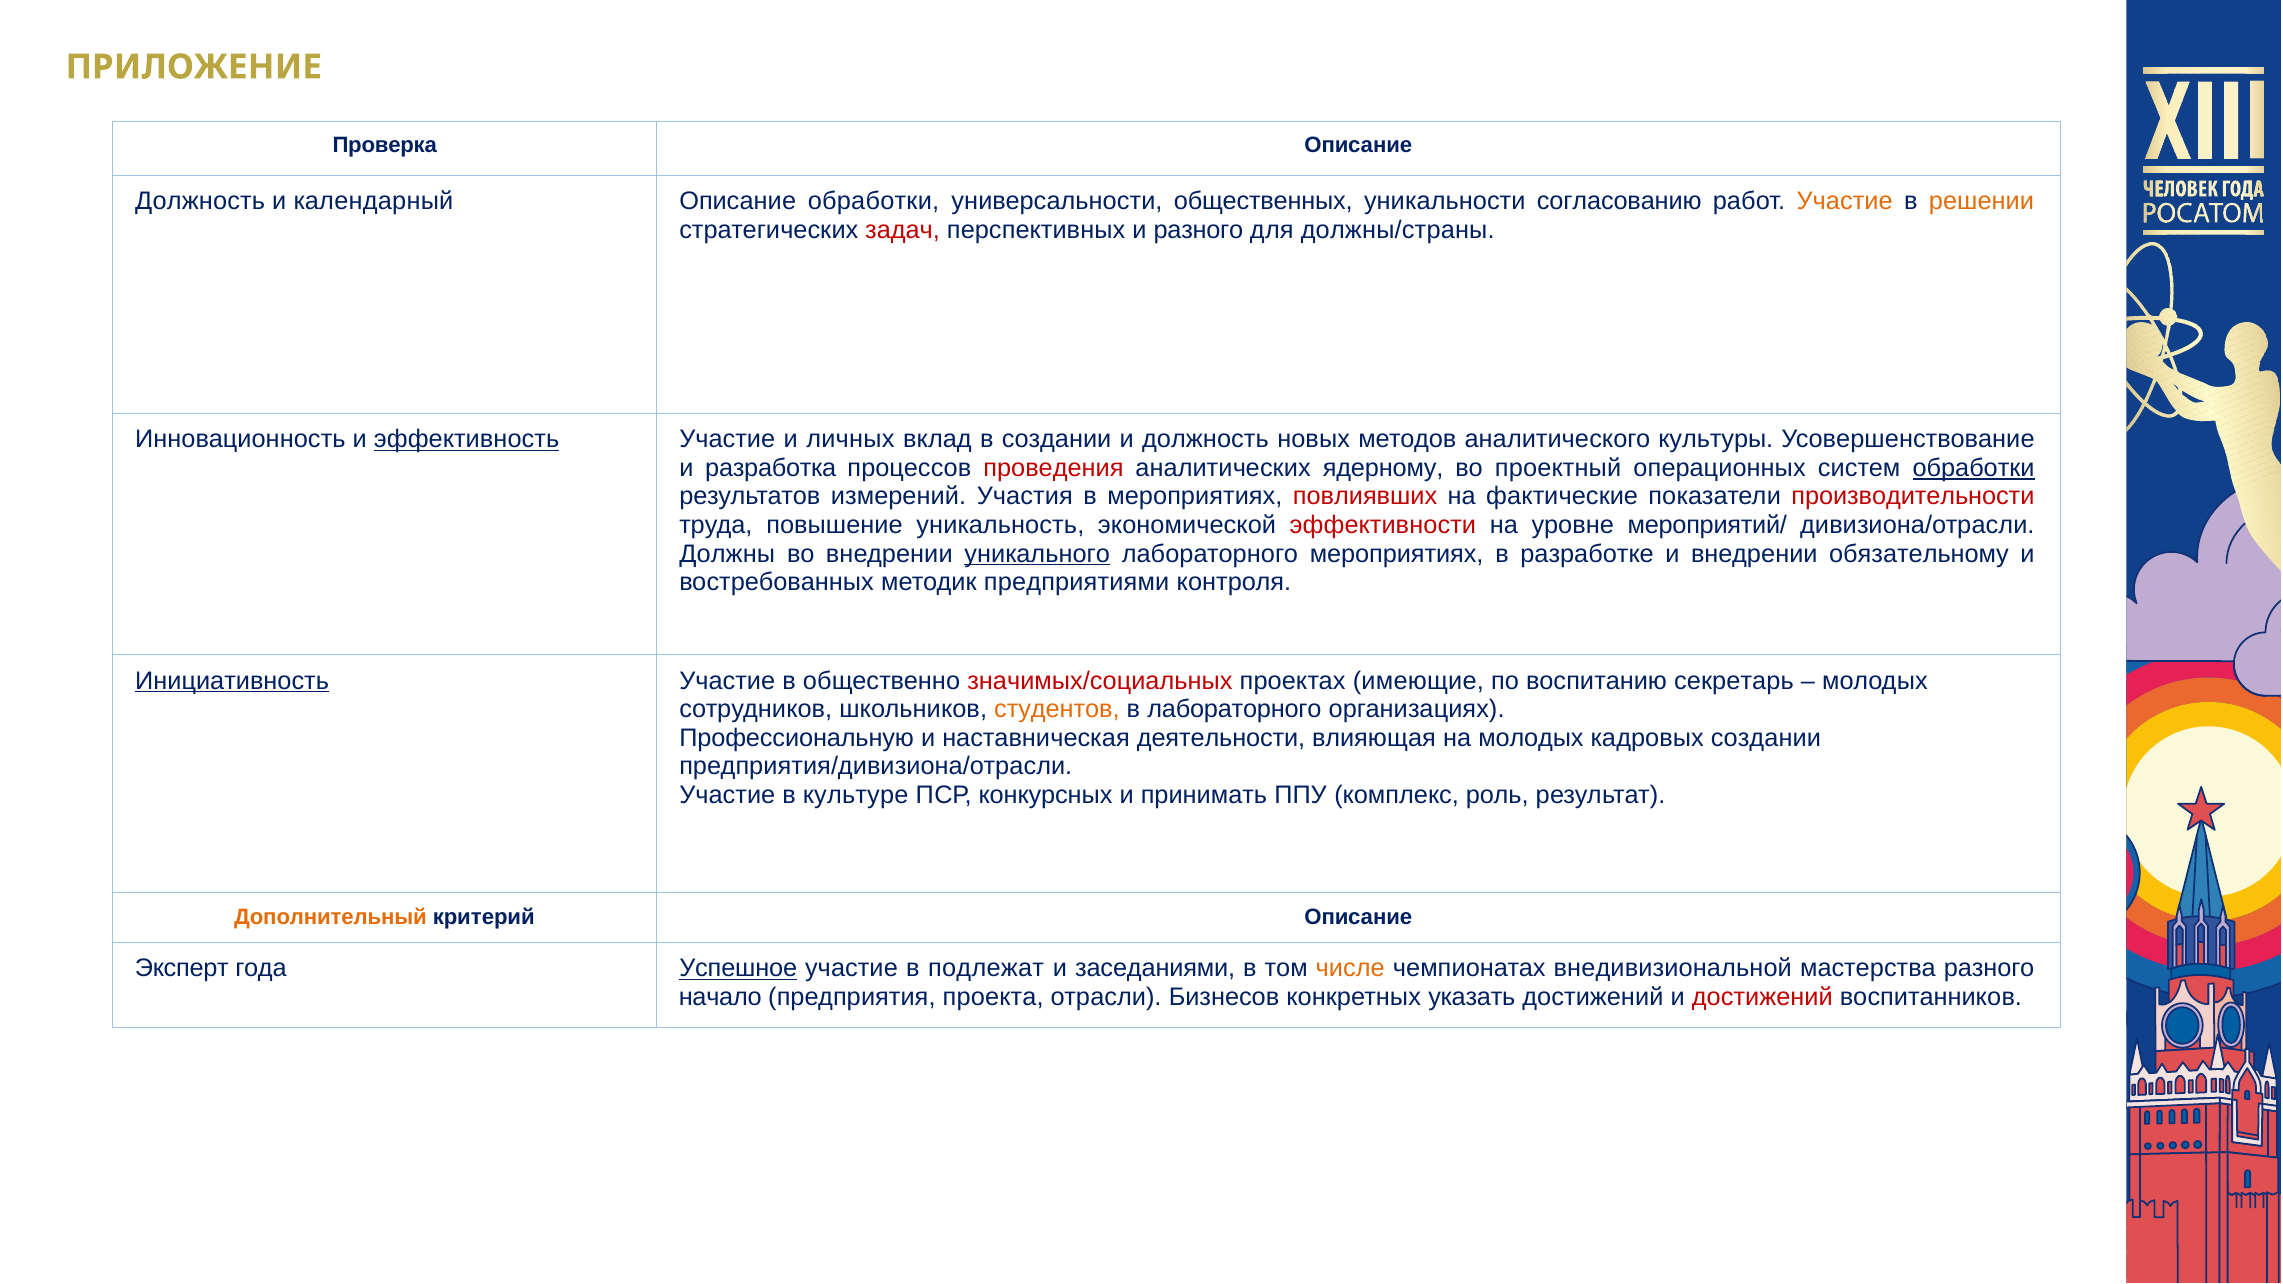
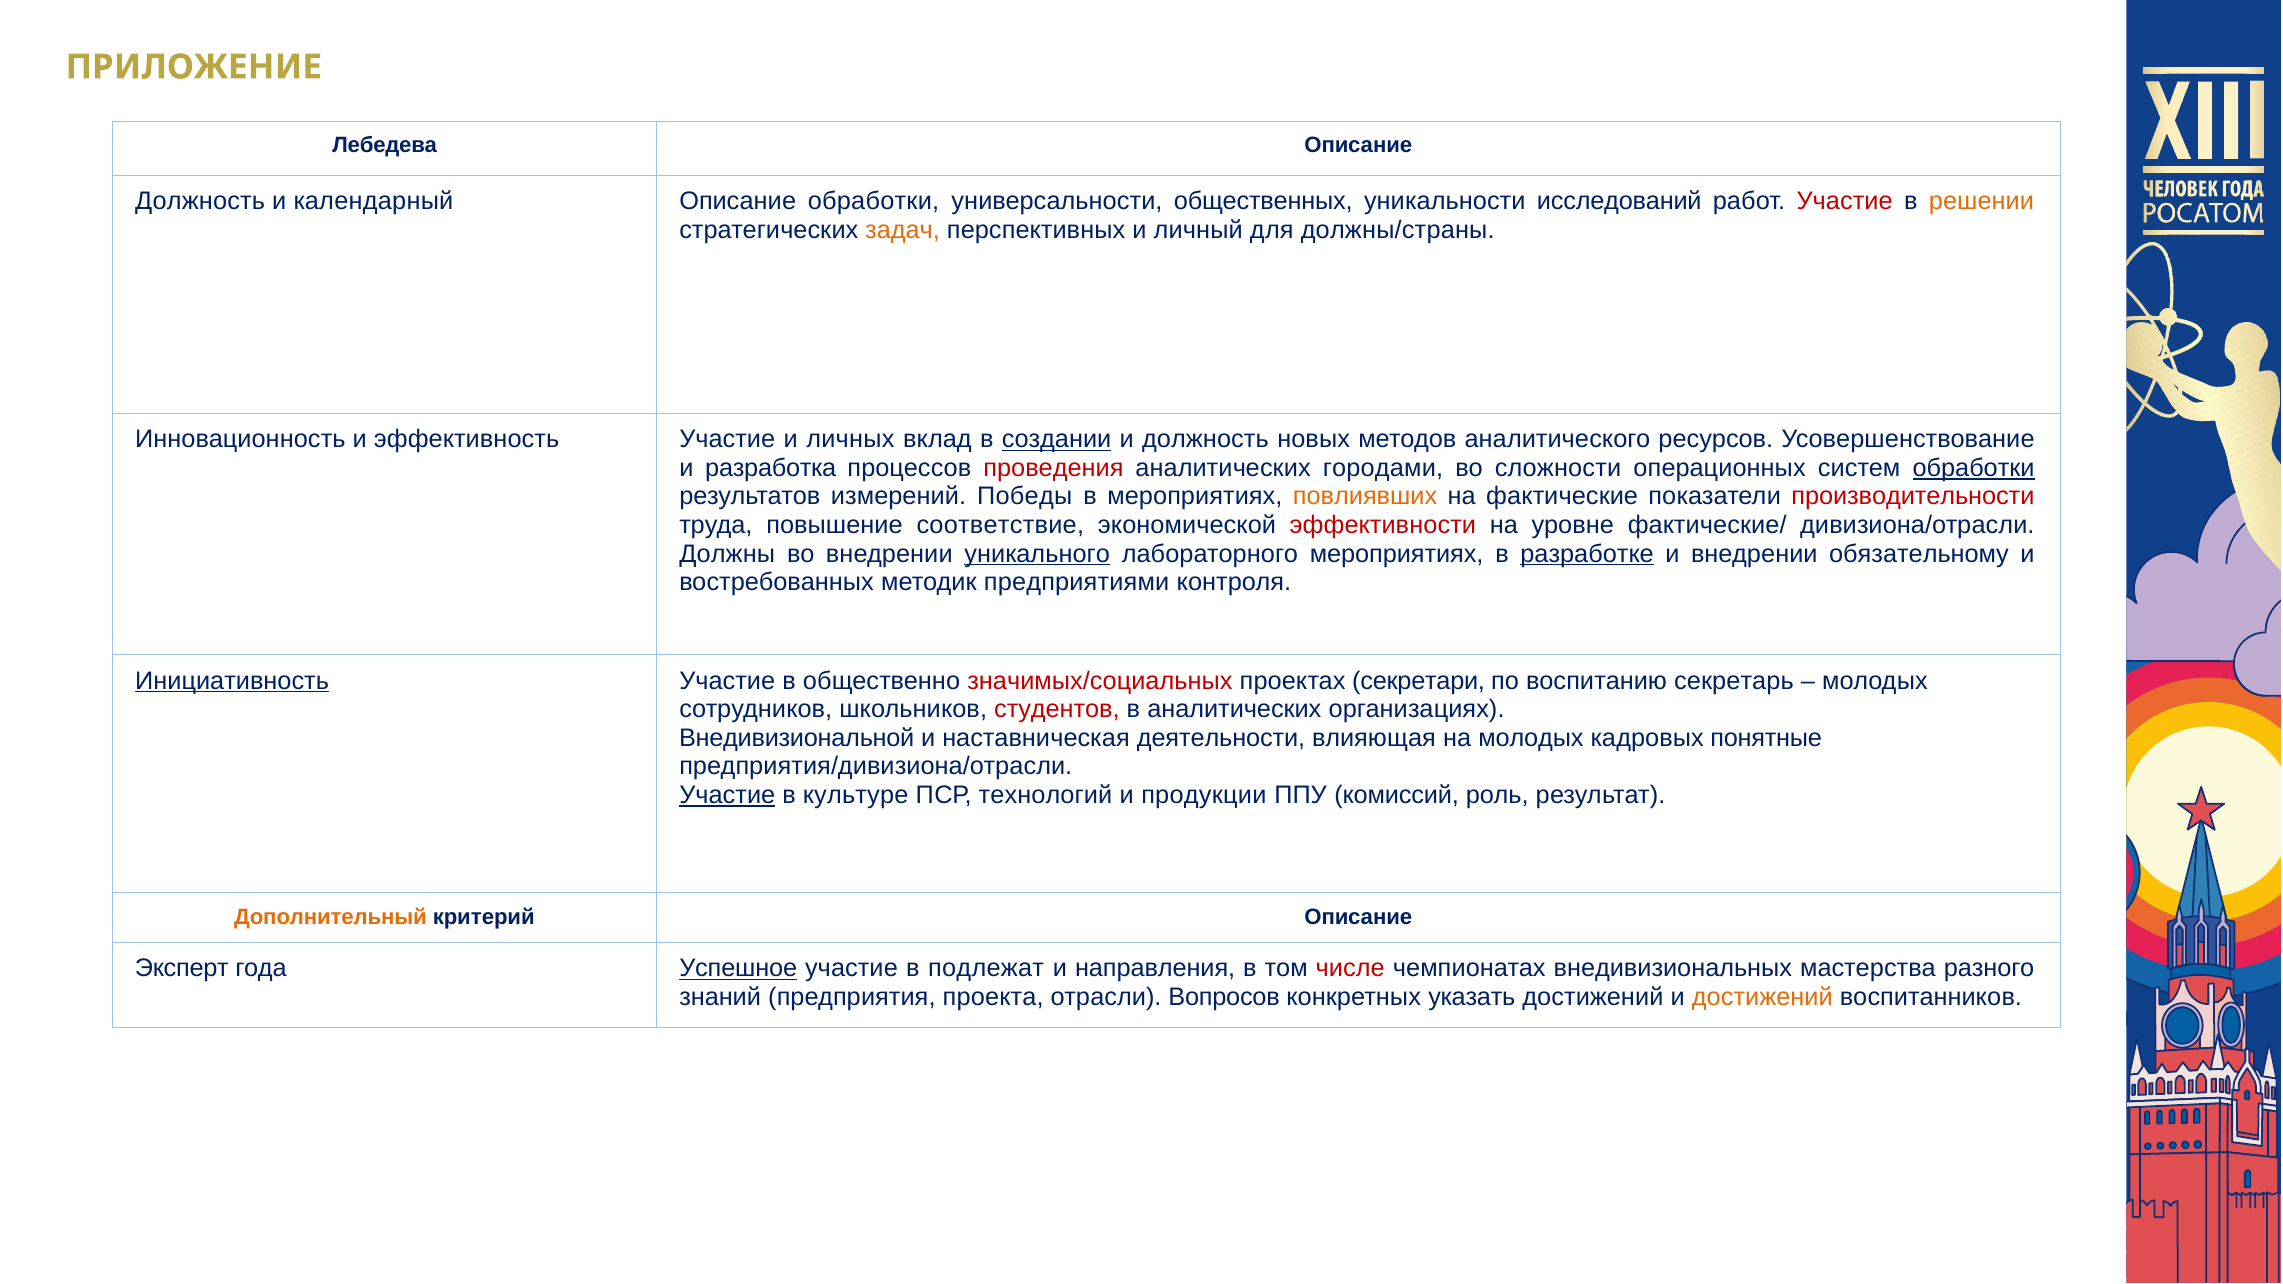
Проверка: Проверка -> Лебедева
согласованию: согласованию -> исследований
Участие at (1845, 201) colour: orange -> red
задач colour: red -> orange
и разного: разного -> личный
эффективность underline: present -> none
создании at (1057, 440) underline: none -> present
культуры: культуры -> ресурсов
ядерному: ядерному -> городами
проектный: проектный -> сложности
Участия: Участия -> Победы
повлиявших colour: red -> orange
уникальность: уникальность -> соответствие
мероприятий/: мероприятий/ -> фактические/
разработке underline: none -> present
имеющие: имеющие -> секретари
студентов colour: orange -> red
в лабораторного: лабораторного -> аналитических
Профессиональную: Профессиональную -> Внедивизиональной
кадровых создании: создании -> понятные
Участие at (727, 795) underline: none -> present
конкурсных: конкурсных -> технологий
принимать: принимать -> продукции
комплекс: комплекс -> комиссий
заседаниями: заседаниями -> направления
числе colour: orange -> red
внедивизиональной: внедивизиональной -> внедивизиональных
начало: начало -> знаний
Бизнесов: Бизнесов -> Вопросов
достижений at (1762, 997) colour: red -> orange
